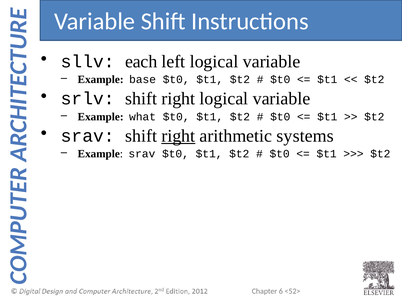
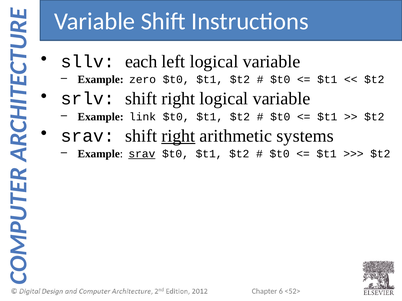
base: base -> zero
what: what -> link
srav at (142, 154) underline: none -> present
